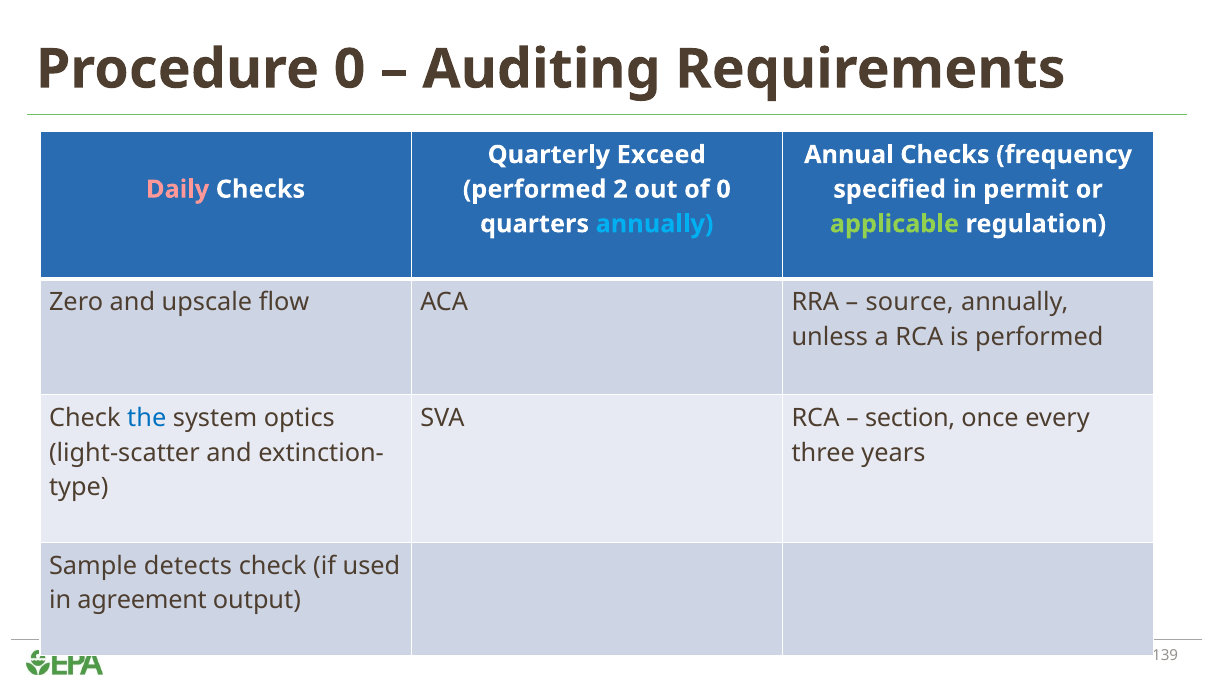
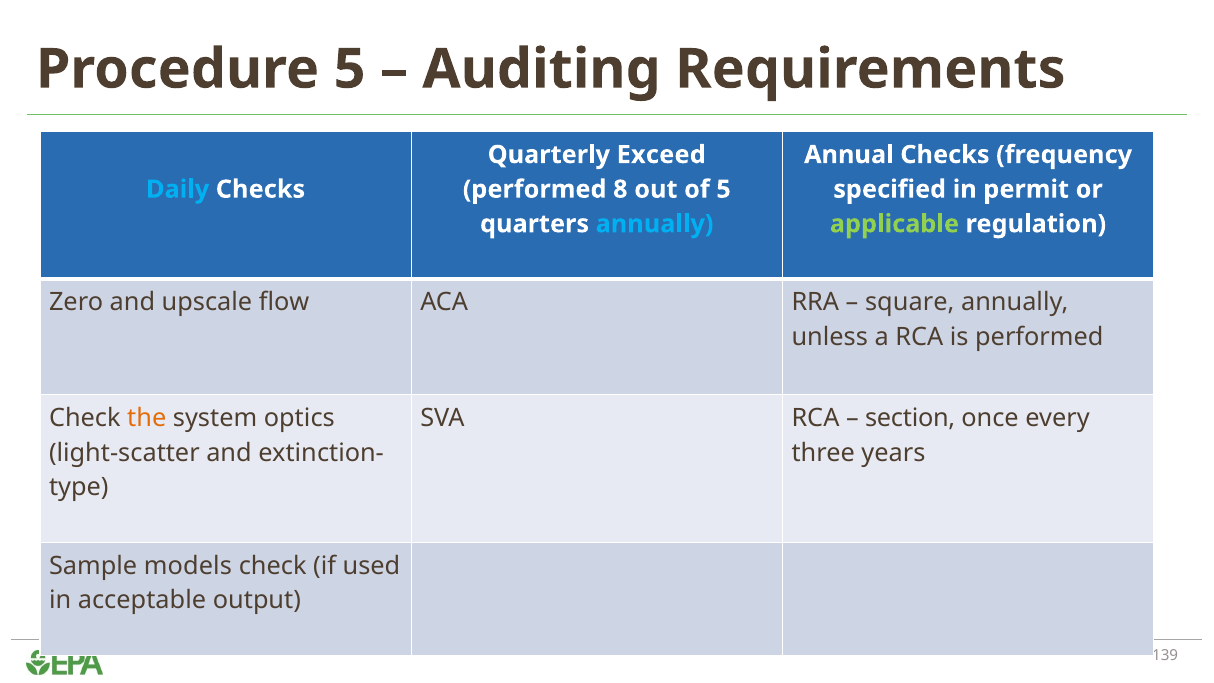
Procedure 0: 0 -> 5
Daily colour: pink -> light blue
2: 2 -> 8
of 0: 0 -> 5
source: source -> square
the colour: blue -> orange
detects: detects -> models
agreement: agreement -> acceptable
